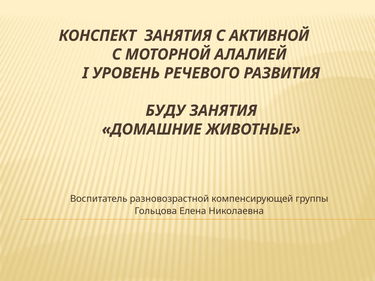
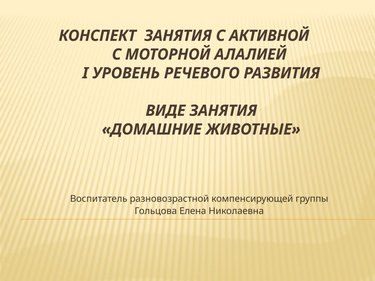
БУДУ: БУДУ -> ВИДЕ
